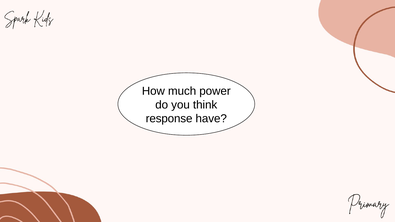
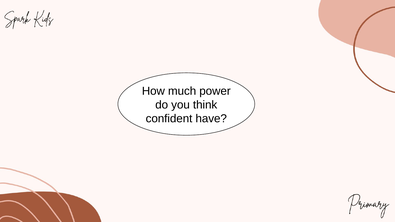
response: response -> confident
